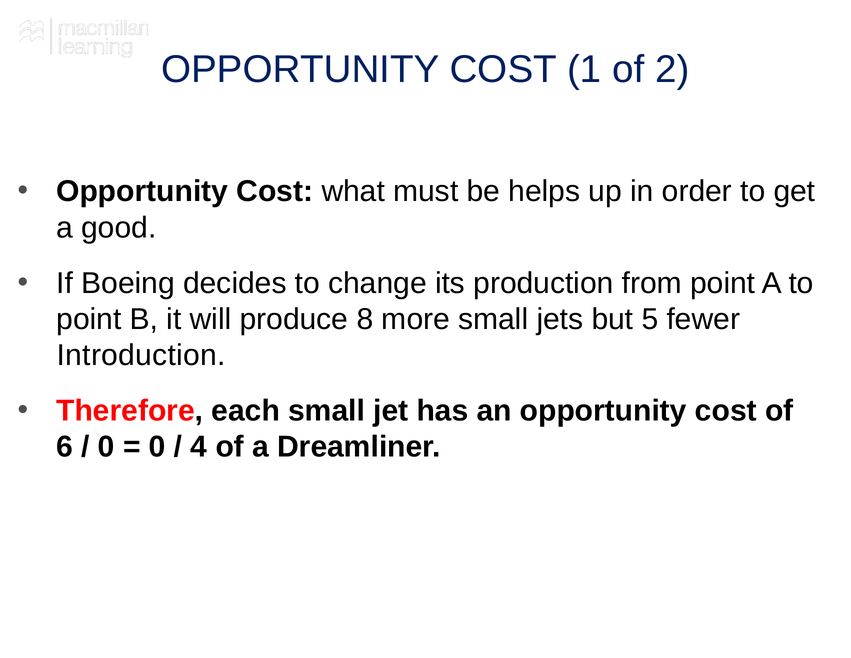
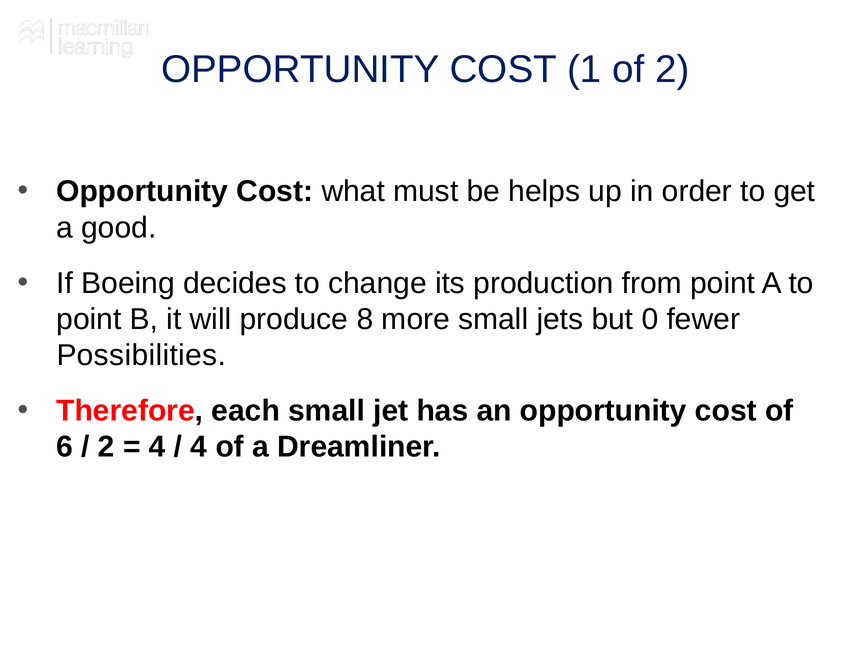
5: 5 -> 0
Introduction: Introduction -> Possibilities
0 at (106, 447): 0 -> 2
0 at (157, 447): 0 -> 4
